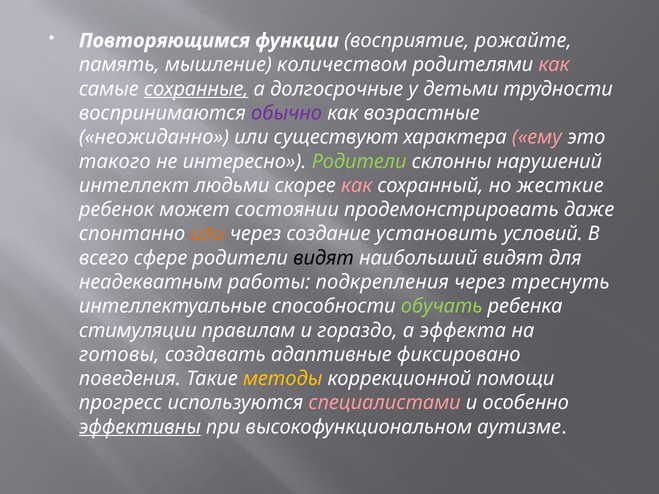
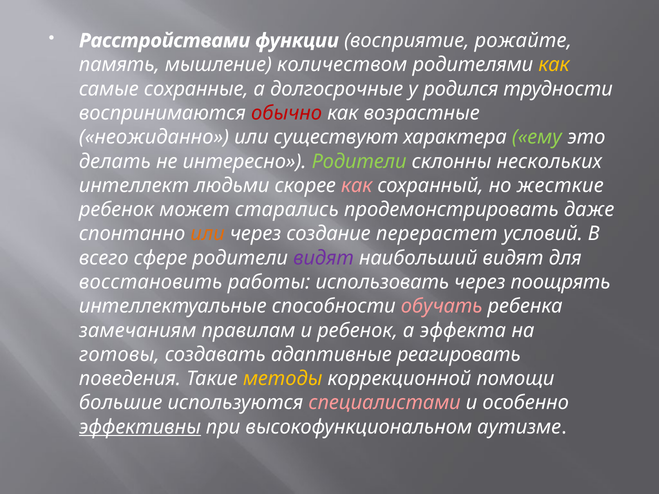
Повторяющимся: Повторяющимся -> Расстройствами
как at (554, 65) colour: pink -> yellow
сохранные underline: present -> none
детьми: детьми -> родился
обычно colour: purple -> red
ему colour: pink -> light green
такого: такого -> делать
нарушений: нарушений -> нескольких
состоянии: состоянии -> старались
установить: установить -> перерастет
видят at (323, 258) colour: black -> purple
неадекватным: неадекватным -> восстановить
подкрепления: подкрепления -> использовать
треснуть: треснуть -> поощрять
обучать colour: light green -> pink
стимуляции: стимуляции -> замечаниям
и гораздо: гораздо -> ребенок
фиксировано: фиксировано -> реагировать
прогресс: прогресс -> большие
